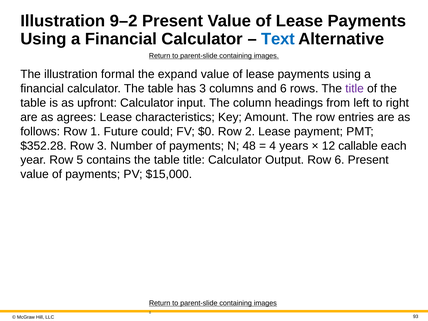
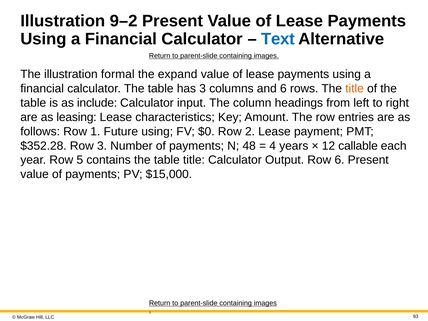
title at (355, 89) colour: purple -> orange
upfront: upfront -> include
agrees: agrees -> leasing
Future could: could -> using
